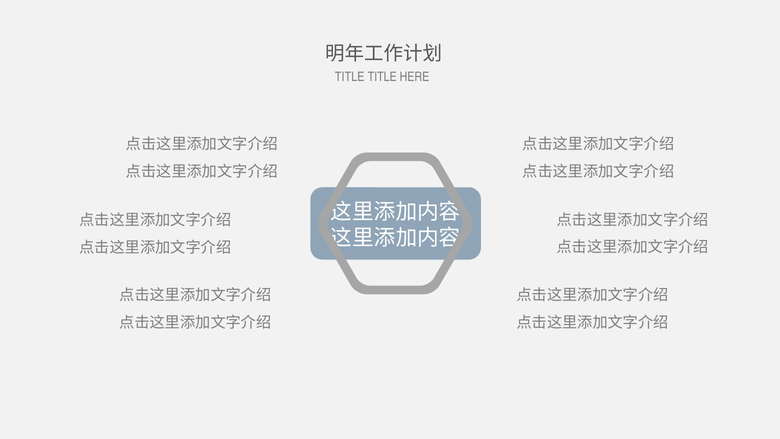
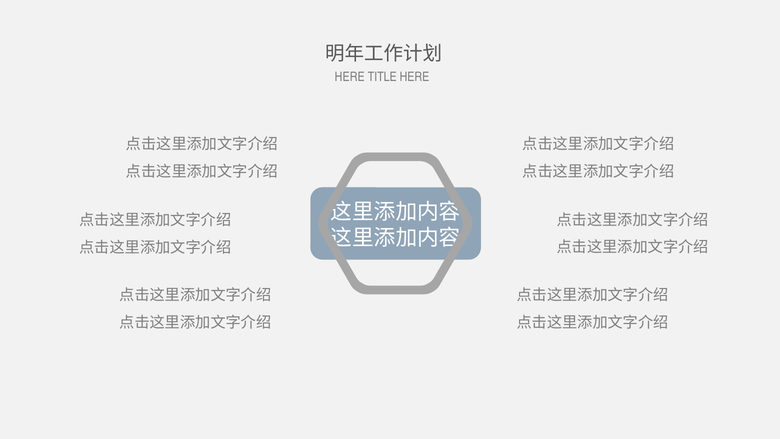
TITLE at (350, 77): TITLE -> HERE
